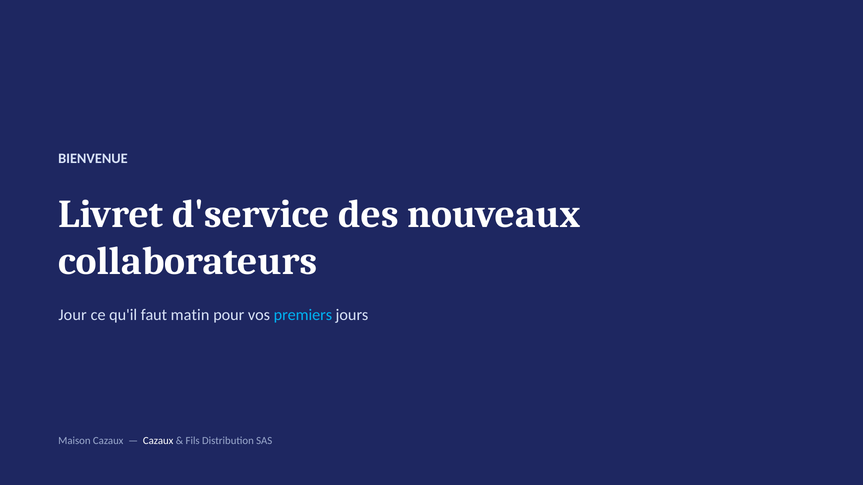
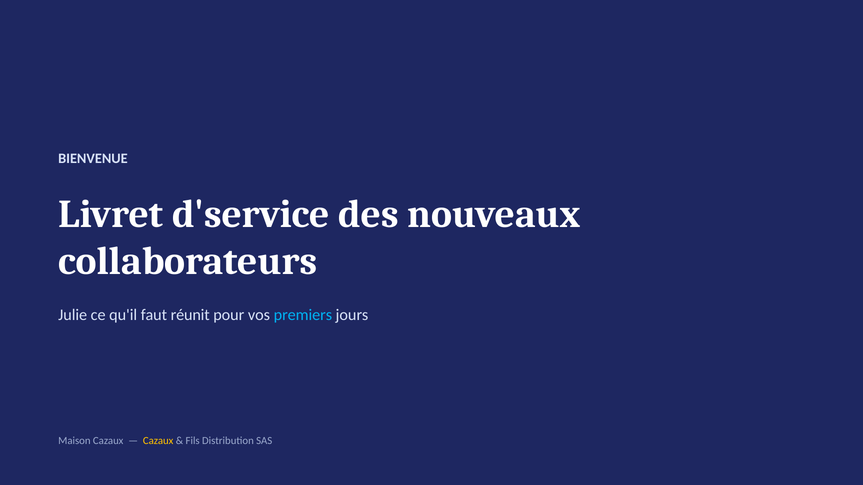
Jour: Jour -> Julie
matin: matin -> réunit
Cazaux at (158, 441) colour: white -> yellow
